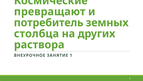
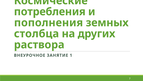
превращают: превращают -> потребления
потребитель: потребитель -> пополнения
